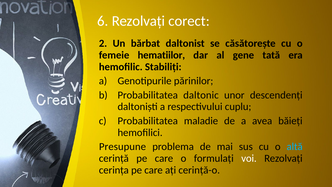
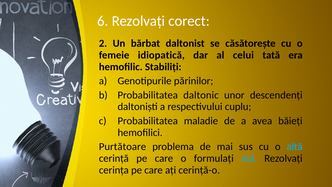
hematiilor: hematiilor -> idiopatică
gene: gene -> celui
Presupune: Presupune -> Purtătoare
voi colour: white -> light blue
